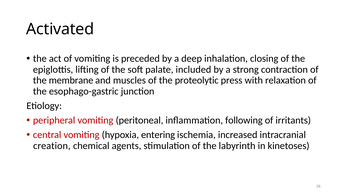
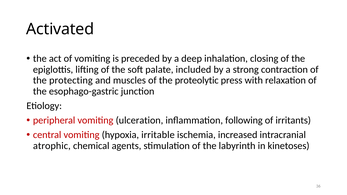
membrane: membrane -> protecting
peritoneal: peritoneal -> ulceration
entering: entering -> irritable
creation: creation -> atrophic
